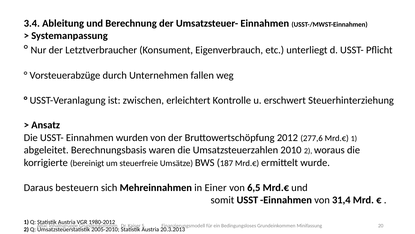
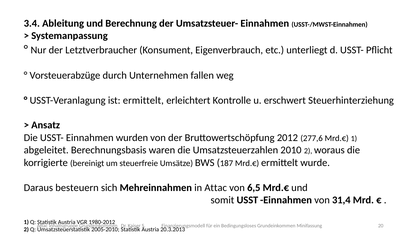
ist zwischen: zwischen -> ermittelt
in Einer: Einer -> Attac
